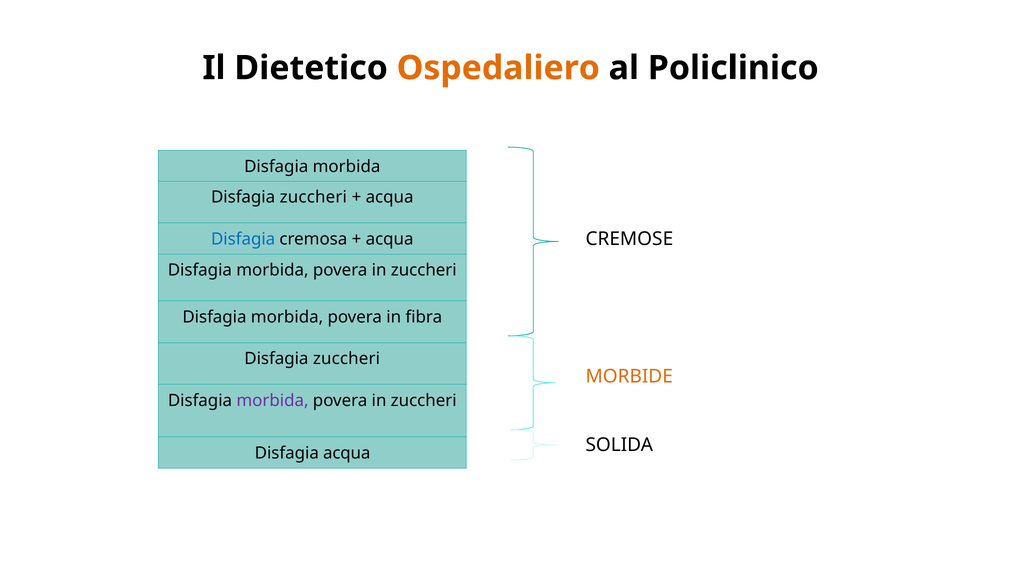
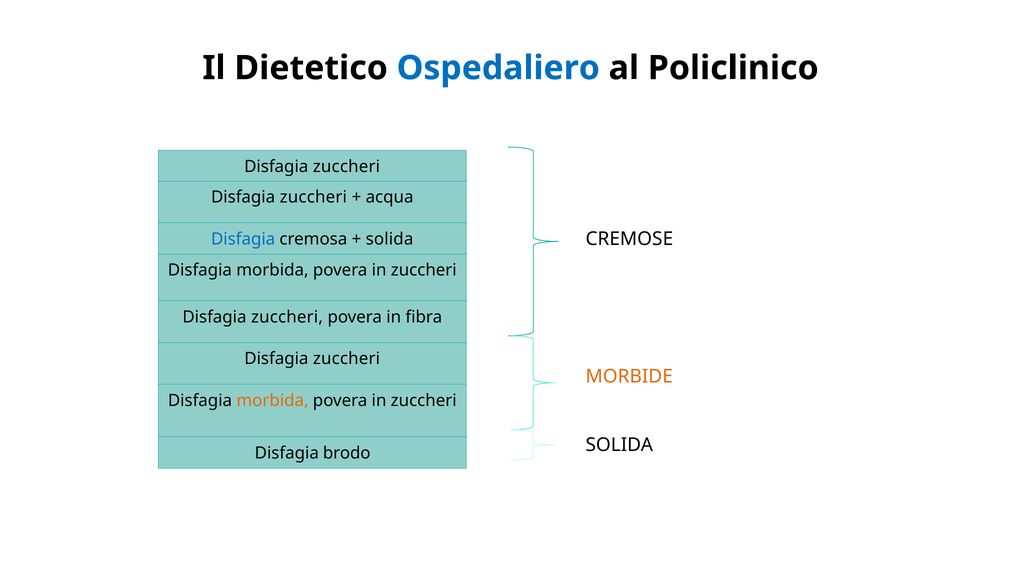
Ospedaliero colour: orange -> blue
morbida at (347, 166): morbida -> zuccheri
acqua at (390, 239): acqua -> solida
morbida at (287, 317): morbida -> zuccheri
morbida at (272, 400) colour: purple -> orange
Disfagia acqua: acqua -> brodo
